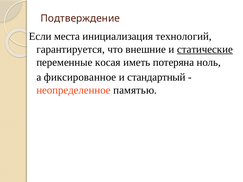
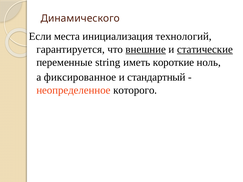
Подтверждение: Подтверждение -> Динамического
внешние underline: none -> present
косая: косая -> string
потеряна: потеряна -> короткие
памятью: памятью -> которого
